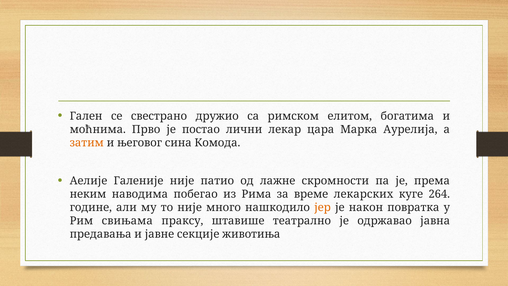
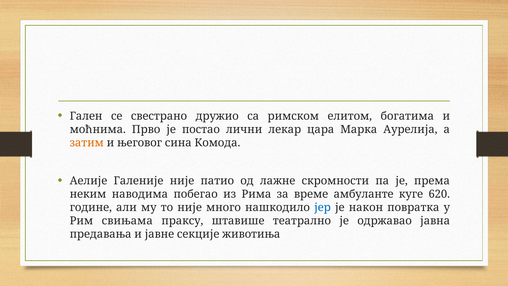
лекарских: лекарских -> амбуланте
264: 264 -> 620
јер colour: orange -> blue
